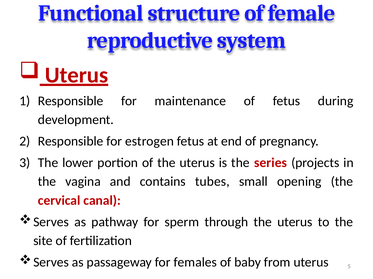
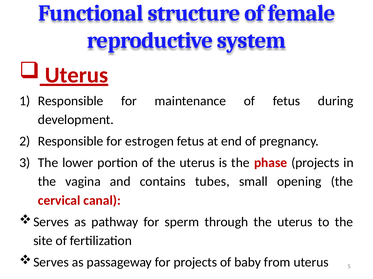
series: series -> phase
for females: females -> projects
